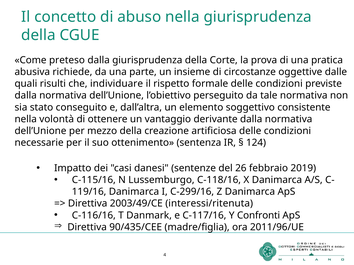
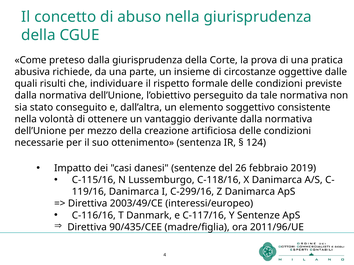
interessi/ritenuta: interessi/ritenuta -> interessi/europeo
Y Confronti: Confronti -> Sentenze
